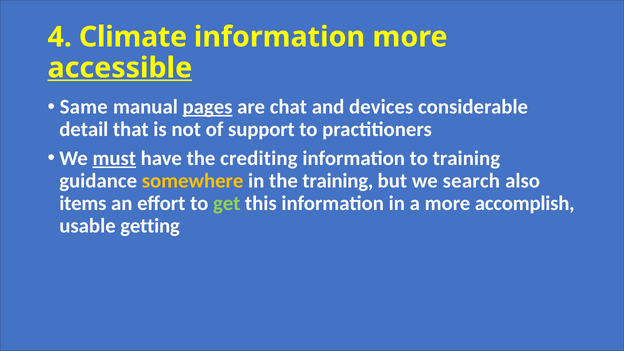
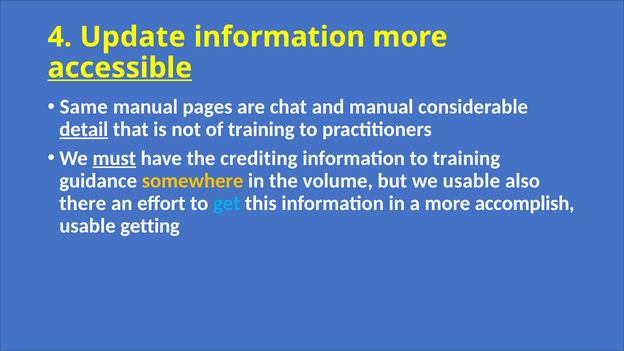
Climate: Climate -> Update
pages underline: present -> none
and devices: devices -> manual
detail underline: none -> present
of support: support -> training
the training: training -> volume
we search: search -> usable
items: items -> there
get colour: light green -> light blue
